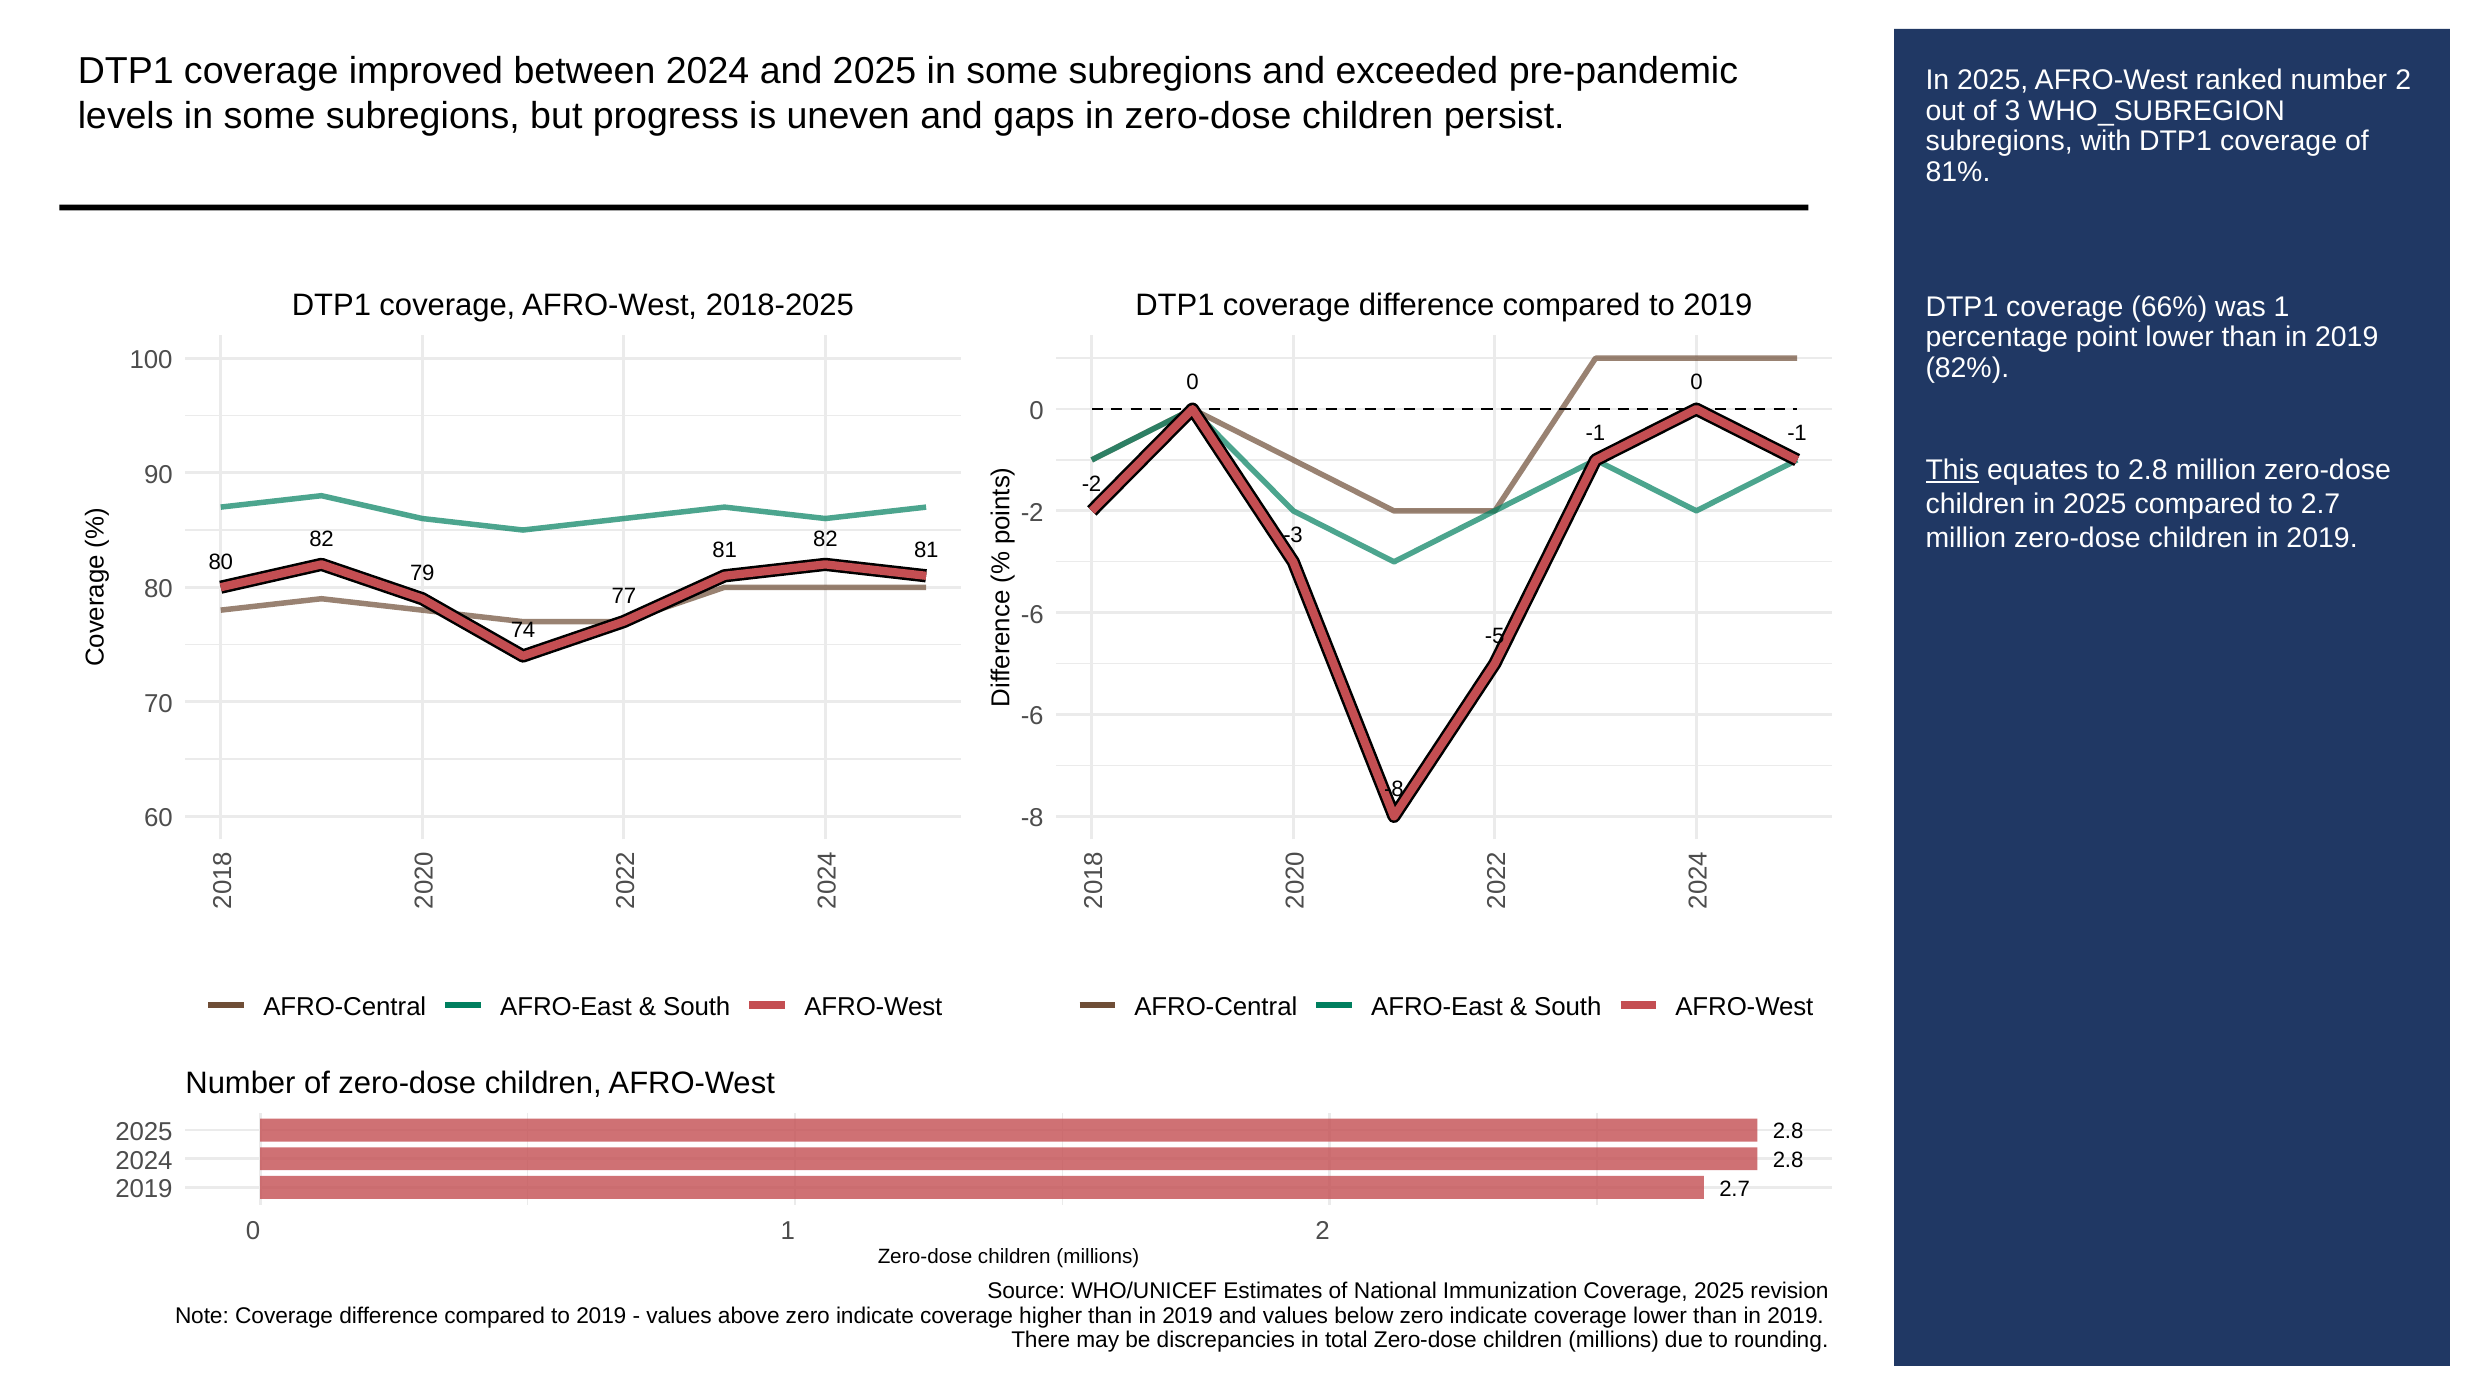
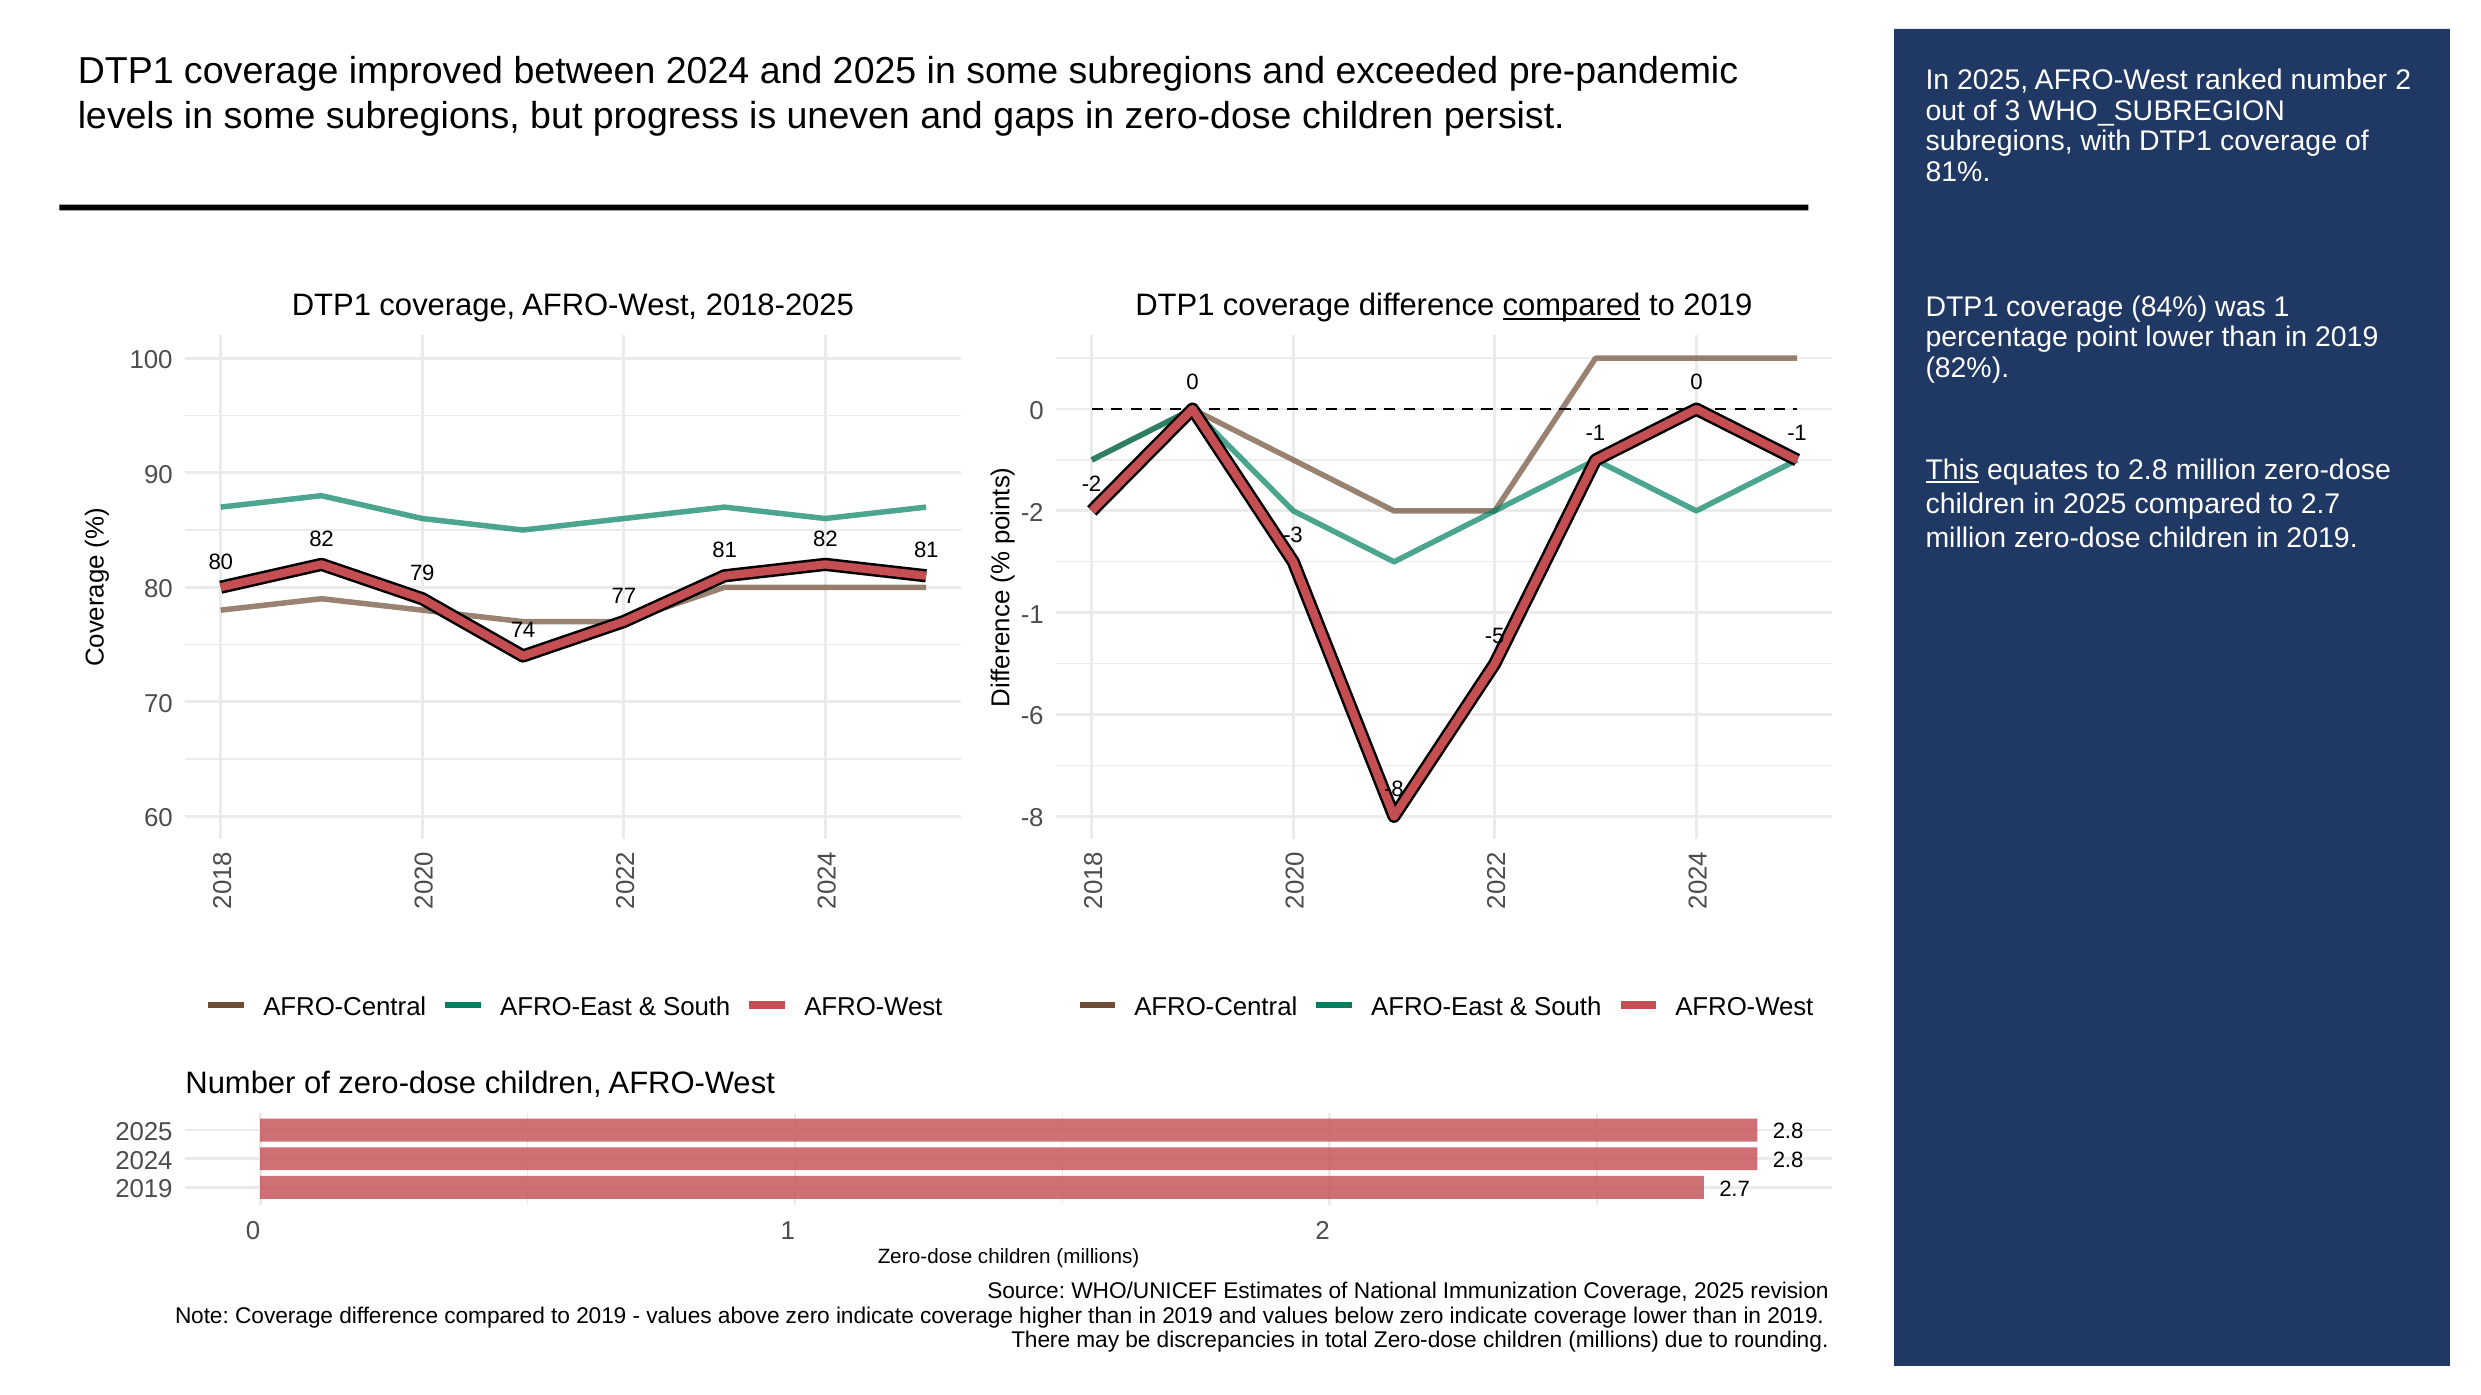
compared at (1572, 306) underline: none -> present
66%: 66% -> 84%
-6 at (1032, 615): -6 -> -1
